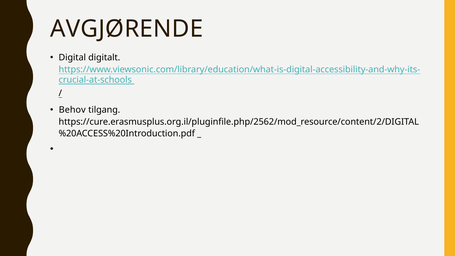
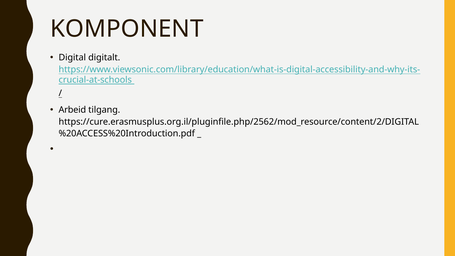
AVGJØRENDE: AVGJØRENDE -> KOMPONENT
Behov: Behov -> Arbeid
